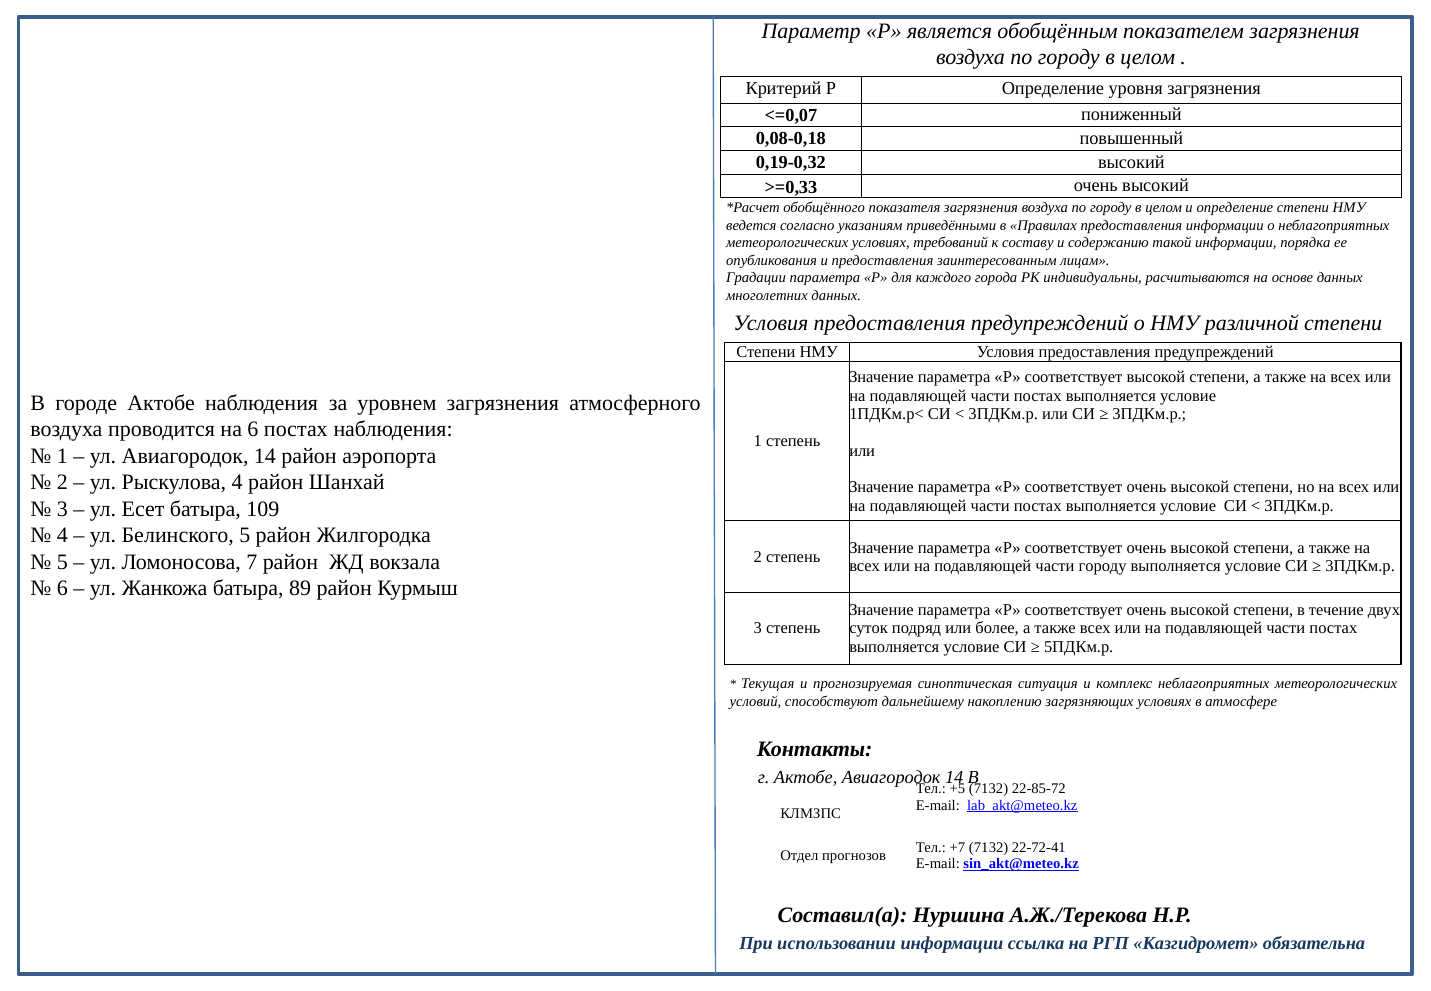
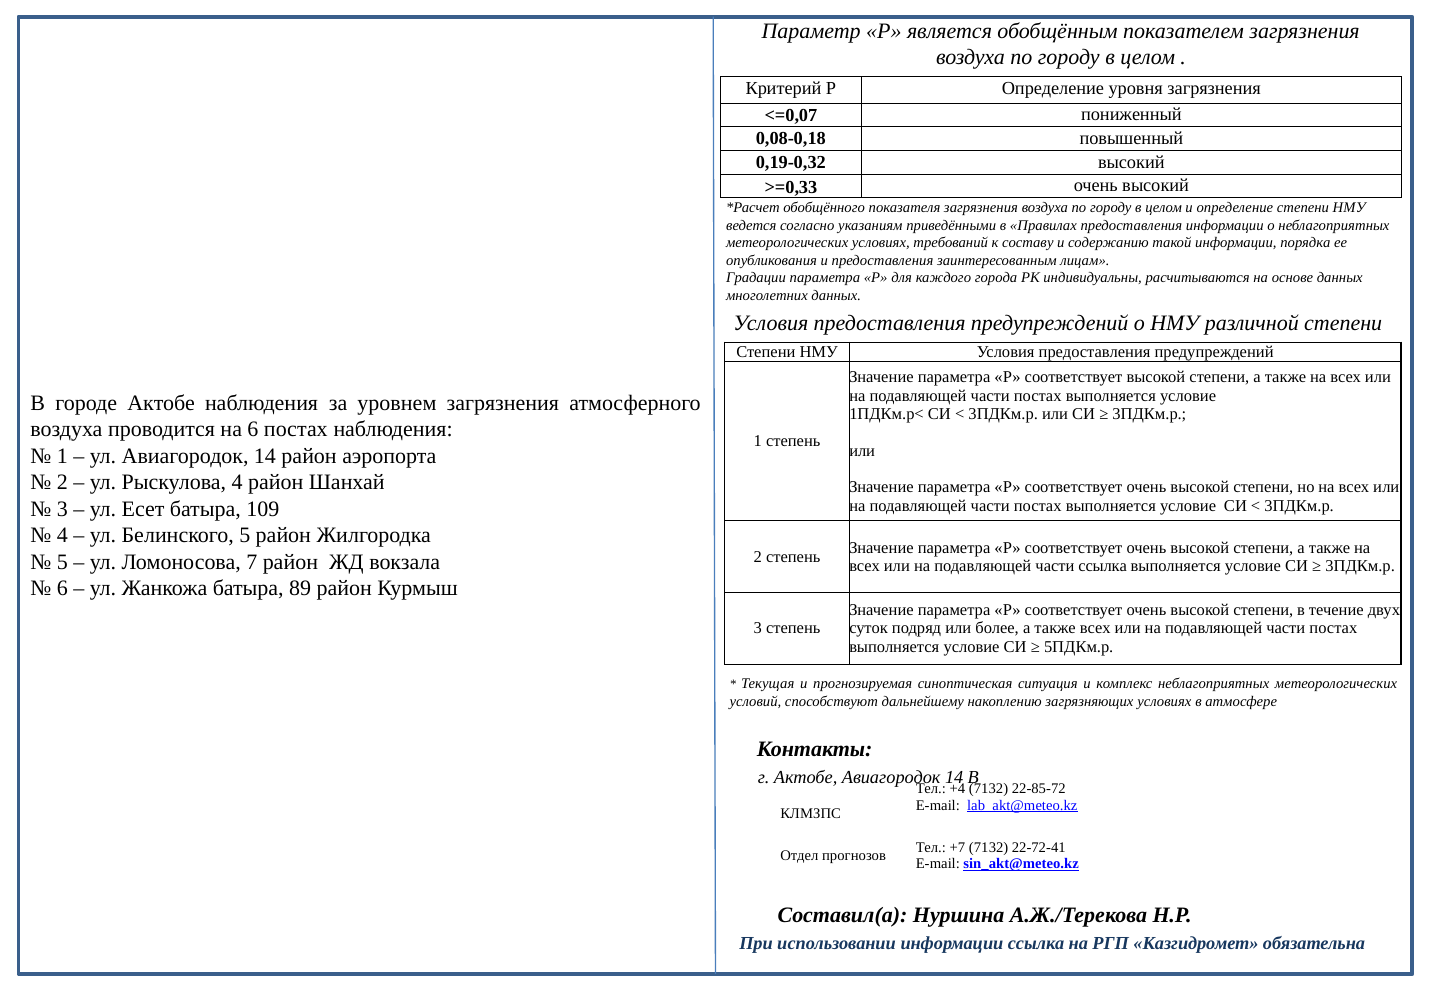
части городу: городу -> ссылка
+5: +5 -> +4
